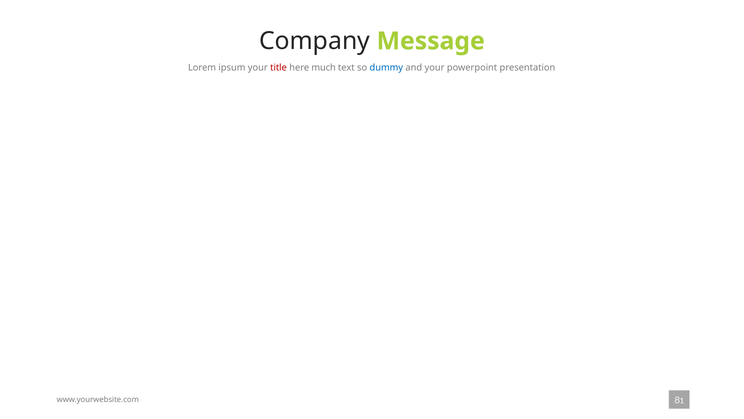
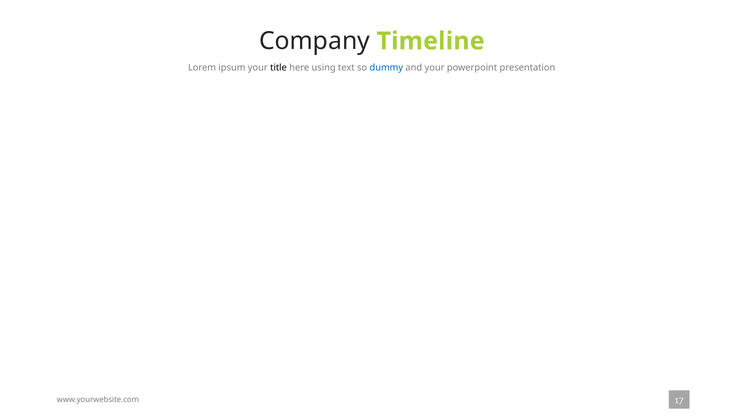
Message: Message -> Timeline
title colour: red -> black
much: much -> using
81: 81 -> 17
